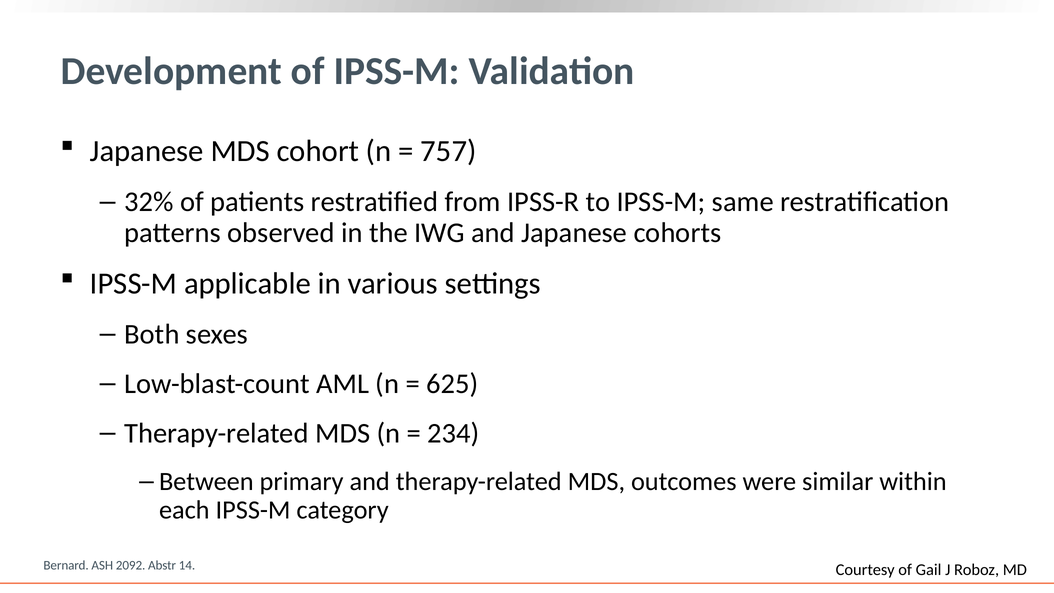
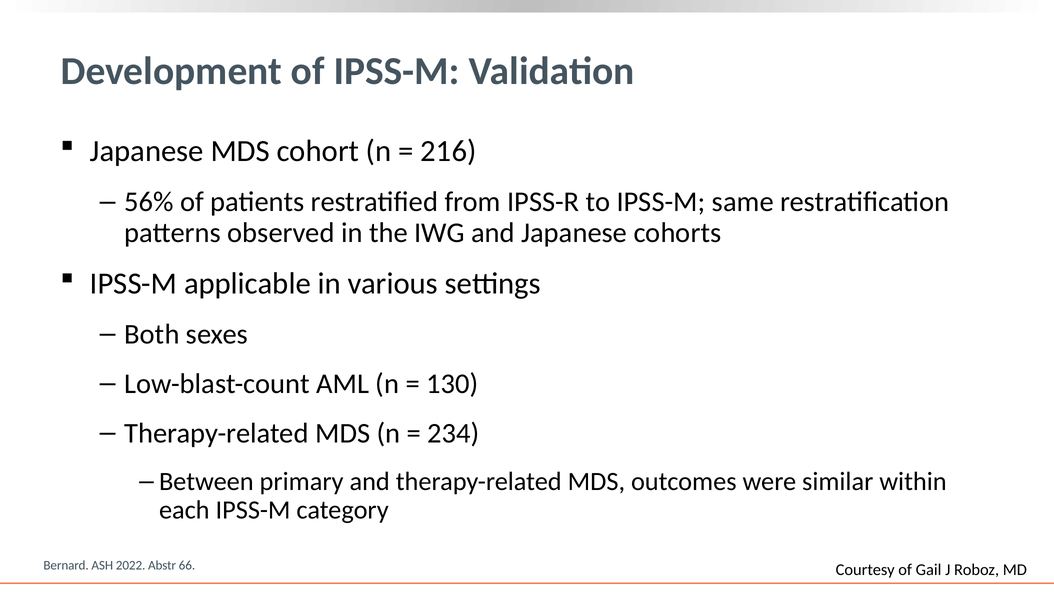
757: 757 -> 216
32%: 32% -> 56%
625: 625 -> 130
2092: 2092 -> 2022
14: 14 -> 66
